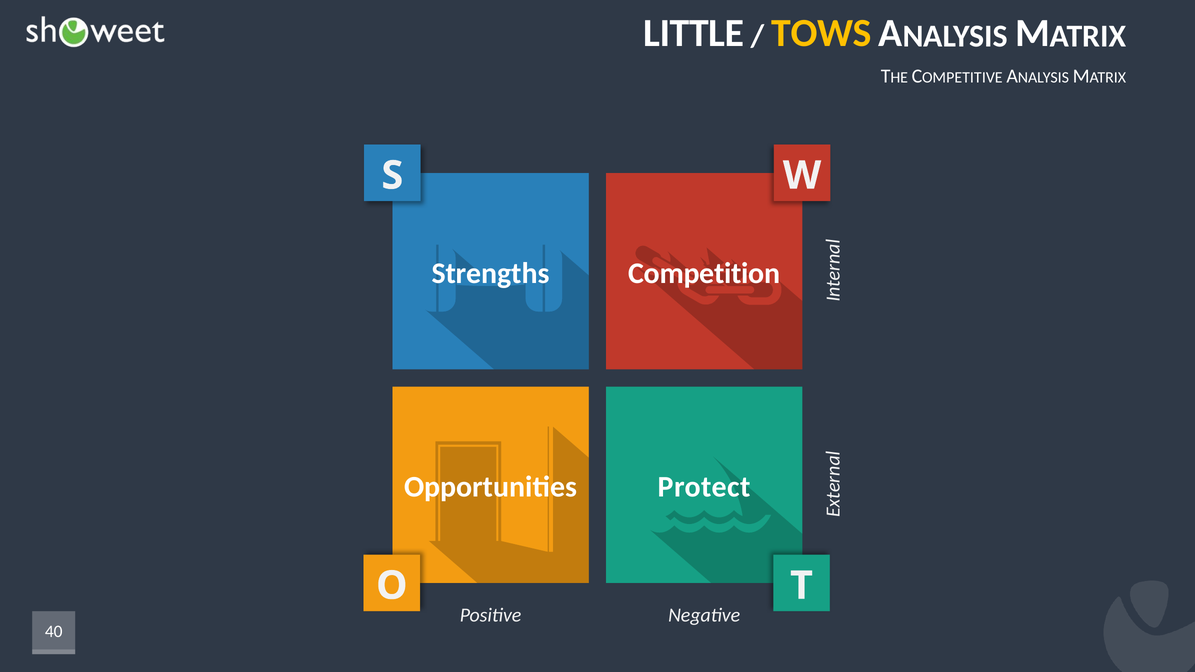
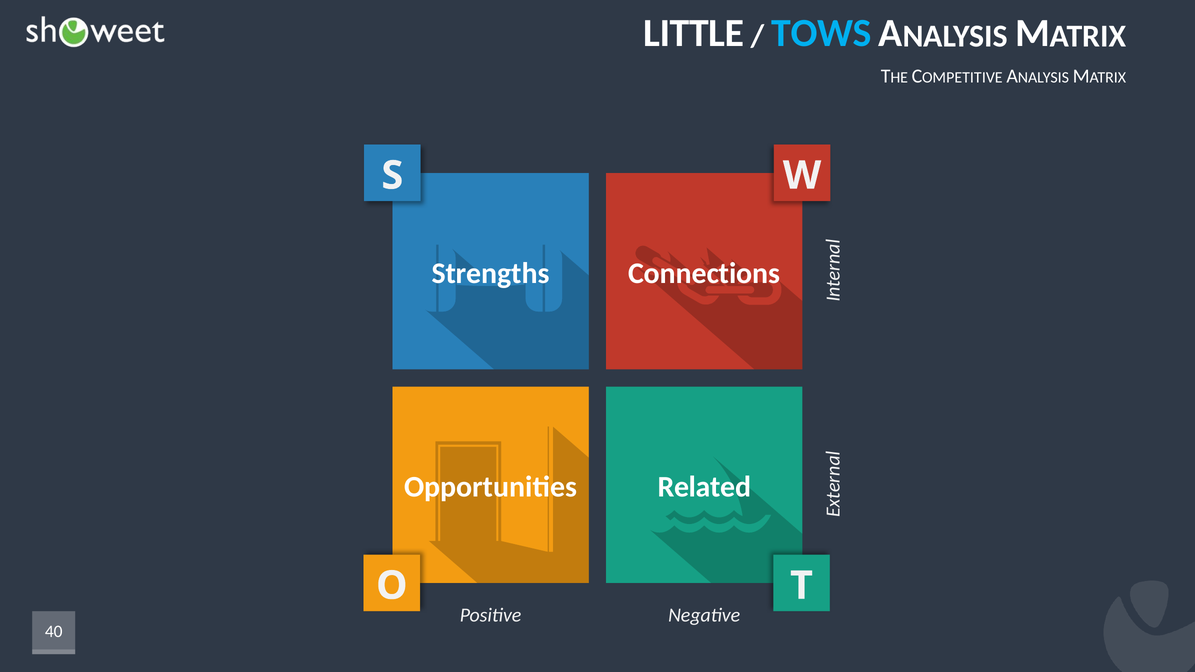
TOWS colour: yellow -> light blue
Competition: Competition -> Connections
Protect: Protect -> Related
